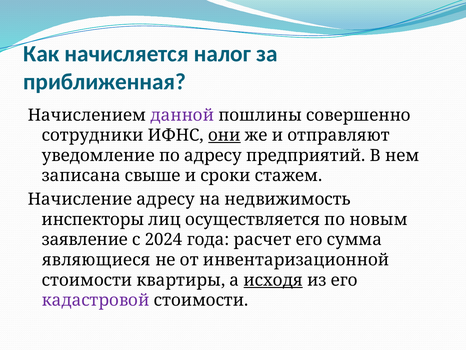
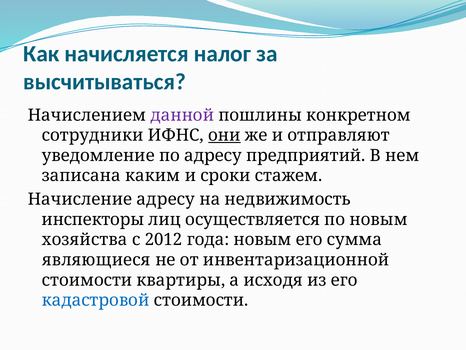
приближенная: приближенная -> высчитываться
совершенно: совершенно -> конкретном
свыше: свыше -> каким
заявление: заявление -> хозяйства
2024: 2024 -> 2012
года расчет: расчет -> новым
исходя underline: present -> none
кадастровой colour: purple -> blue
